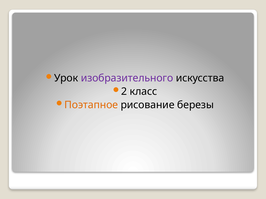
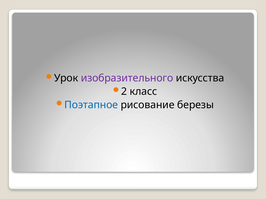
Поэтапное colour: orange -> blue
